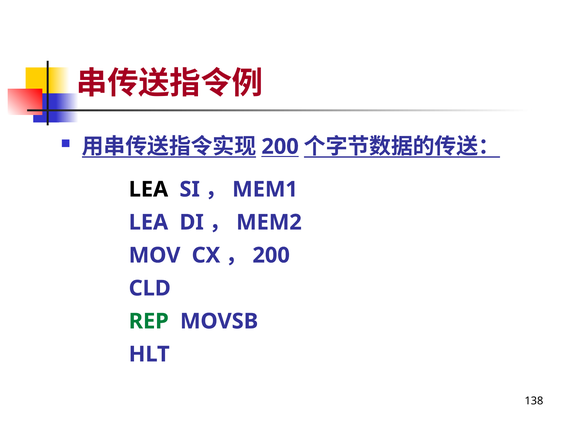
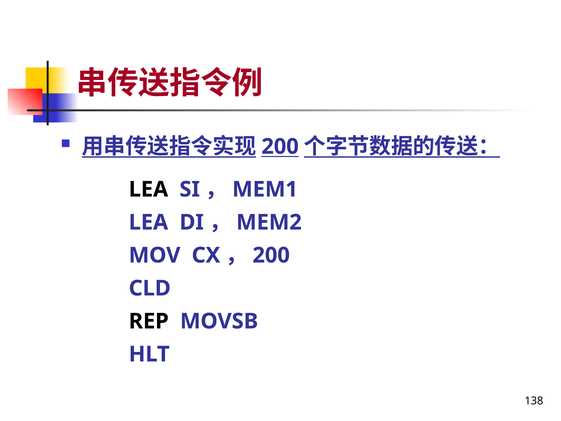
REP colour: green -> black
